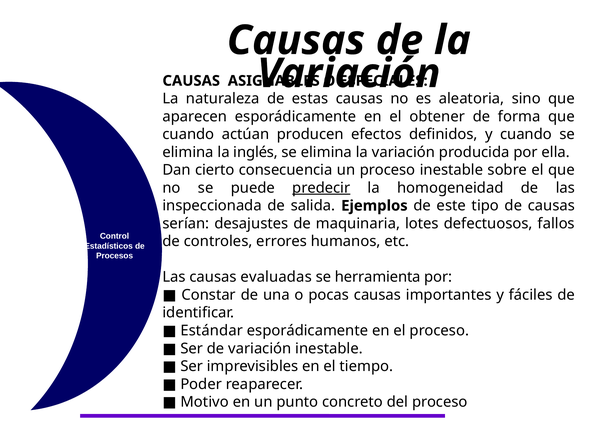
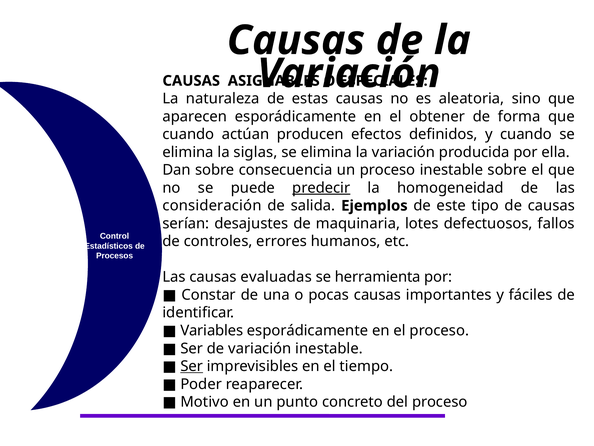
inglés: inglés -> siglas
Dan cierto: cierto -> sobre
inspeccionada: inspeccionada -> consideración
Estándar: Estándar -> Variables
Ser at (192, 366) underline: none -> present
